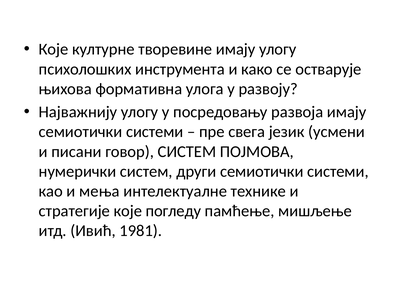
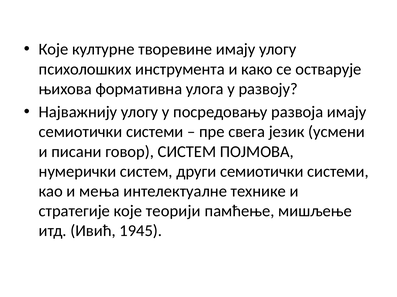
погледу: погледу -> теорији
1981: 1981 -> 1945
